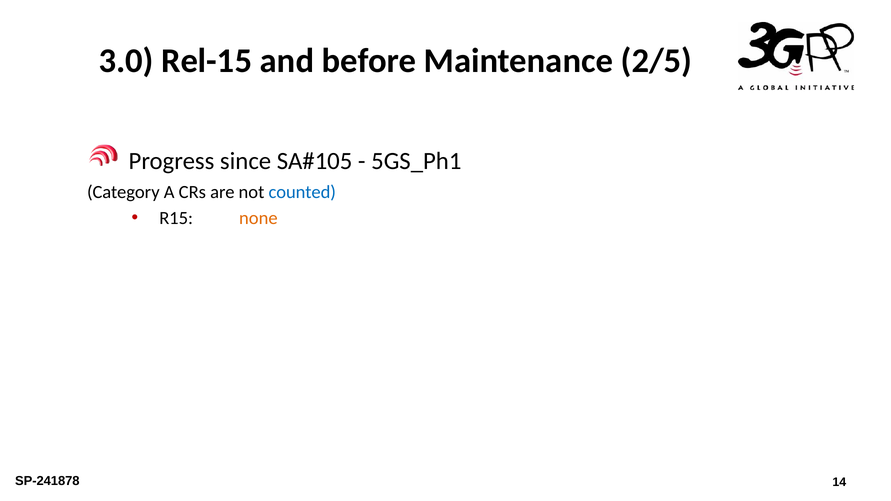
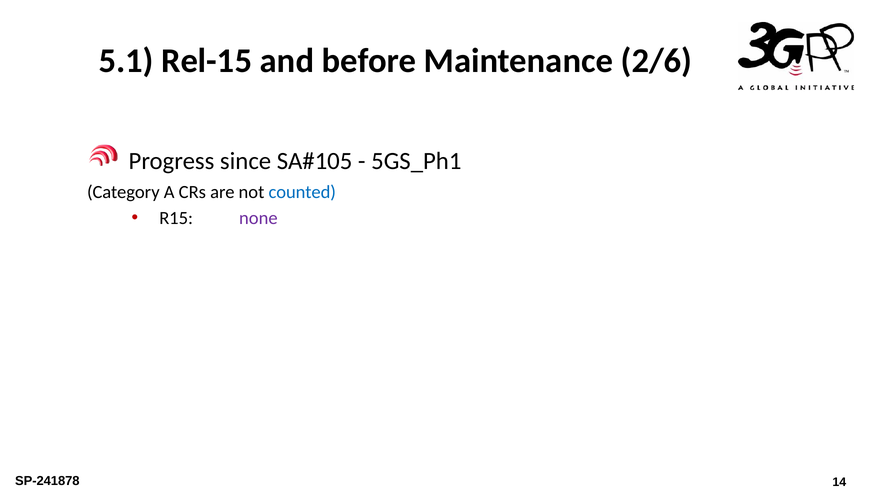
3.0: 3.0 -> 5.1
2/5: 2/5 -> 2/6
none colour: orange -> purple
